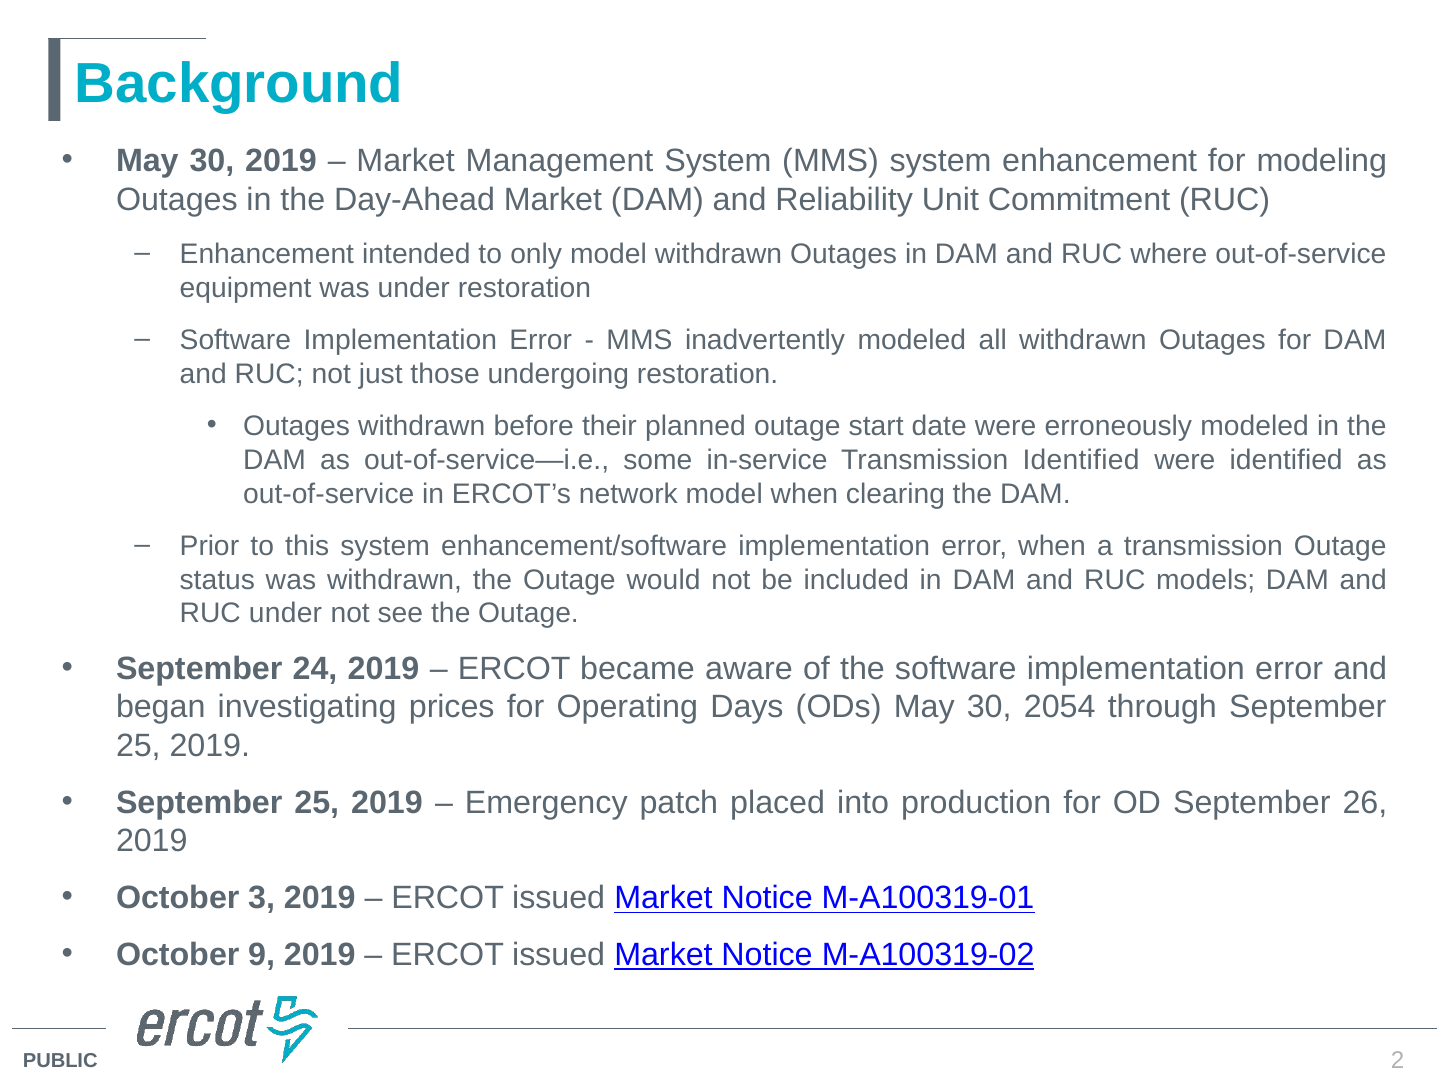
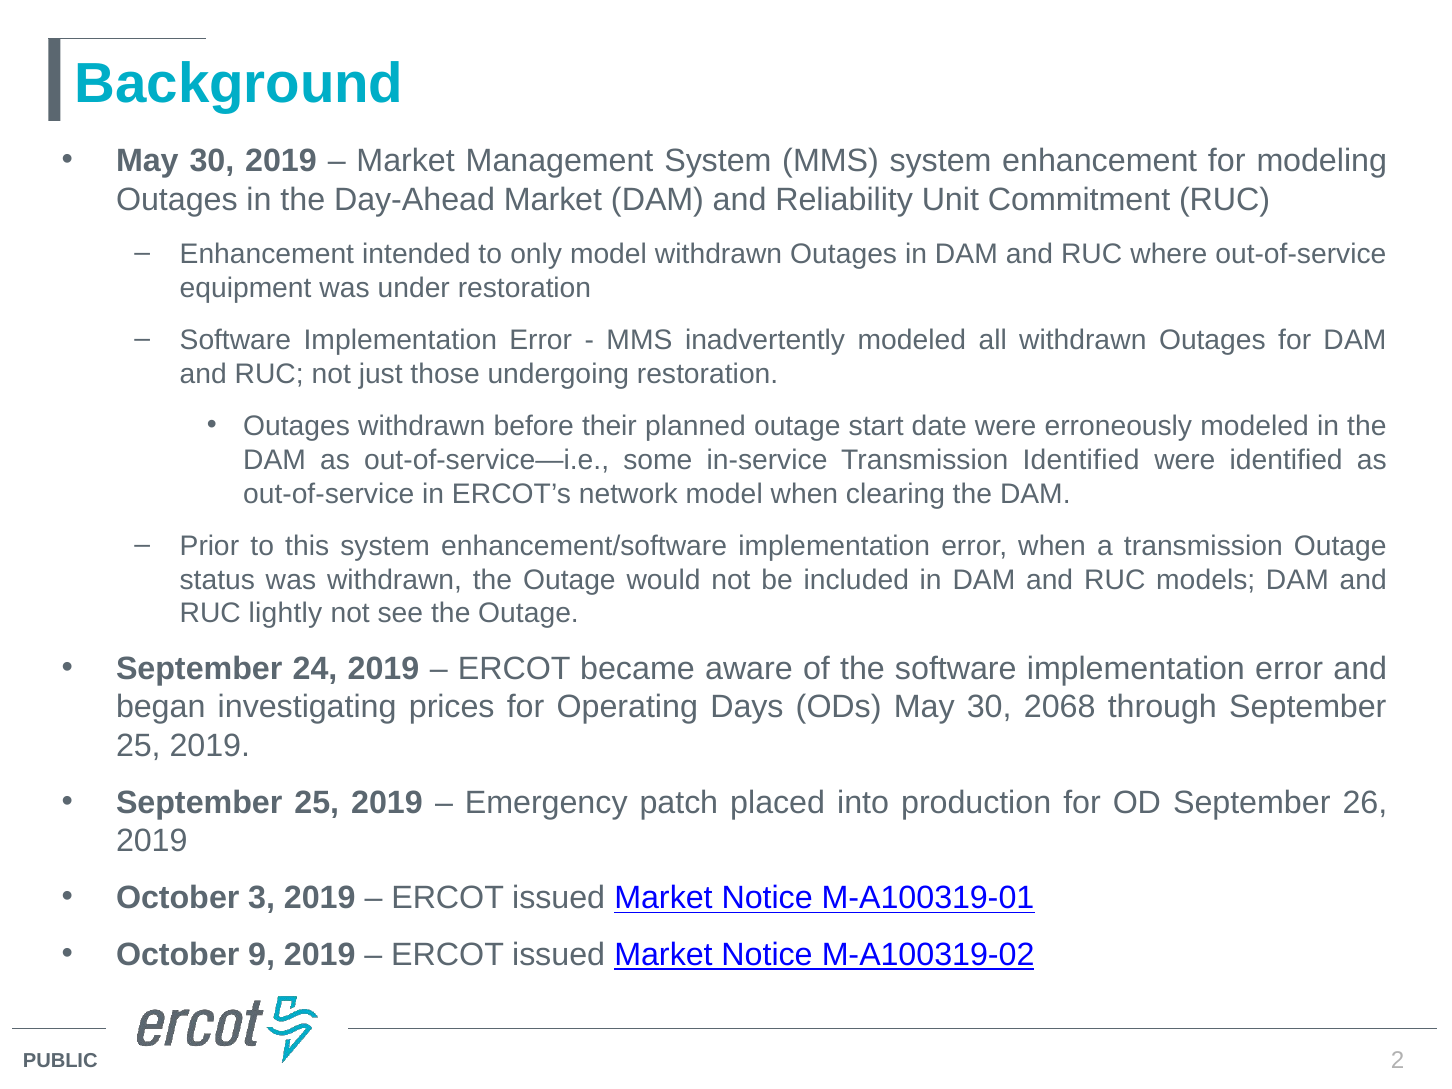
RUC under: under -> lightly
2054: 2054 -> 2068
